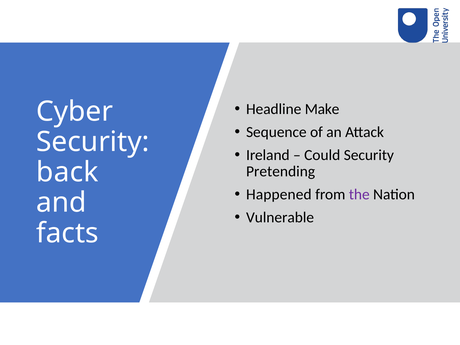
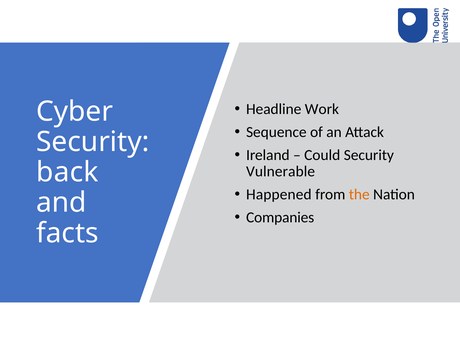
Make: Make -> Work
Pretending: Pretending -> Vulnerable
the colour: purple -> orange
Vulnerable: Vulnerable -> Companies
